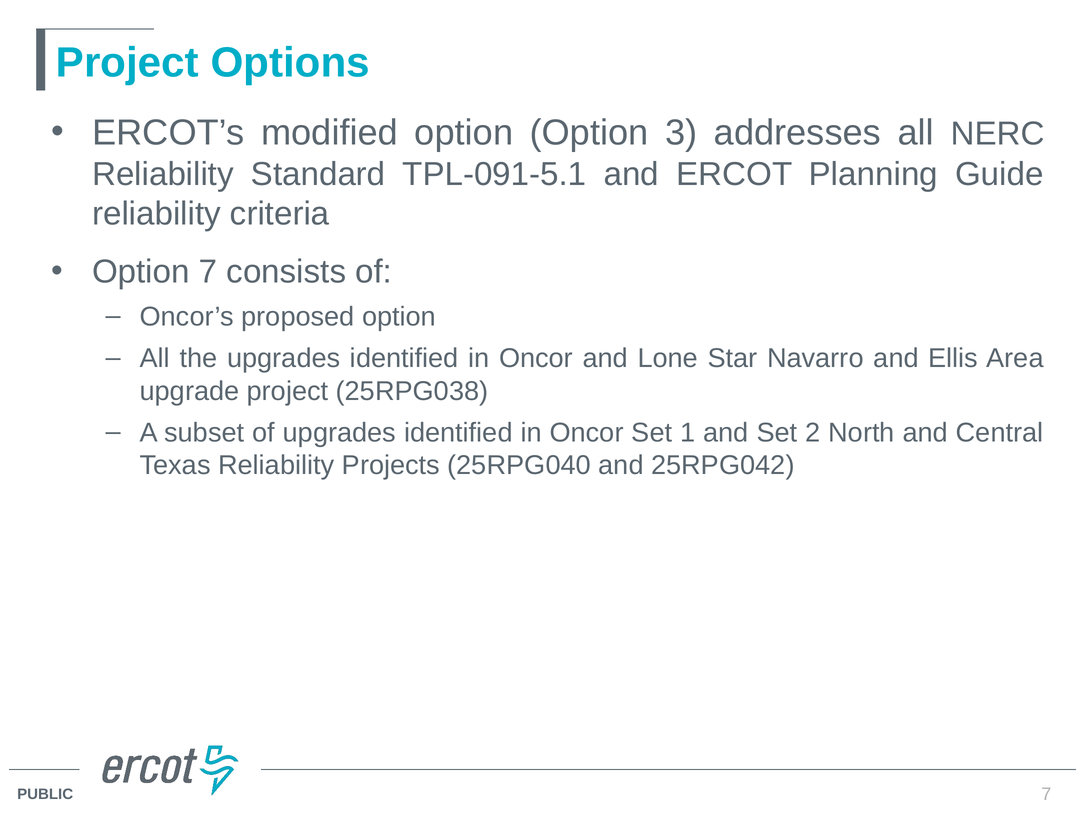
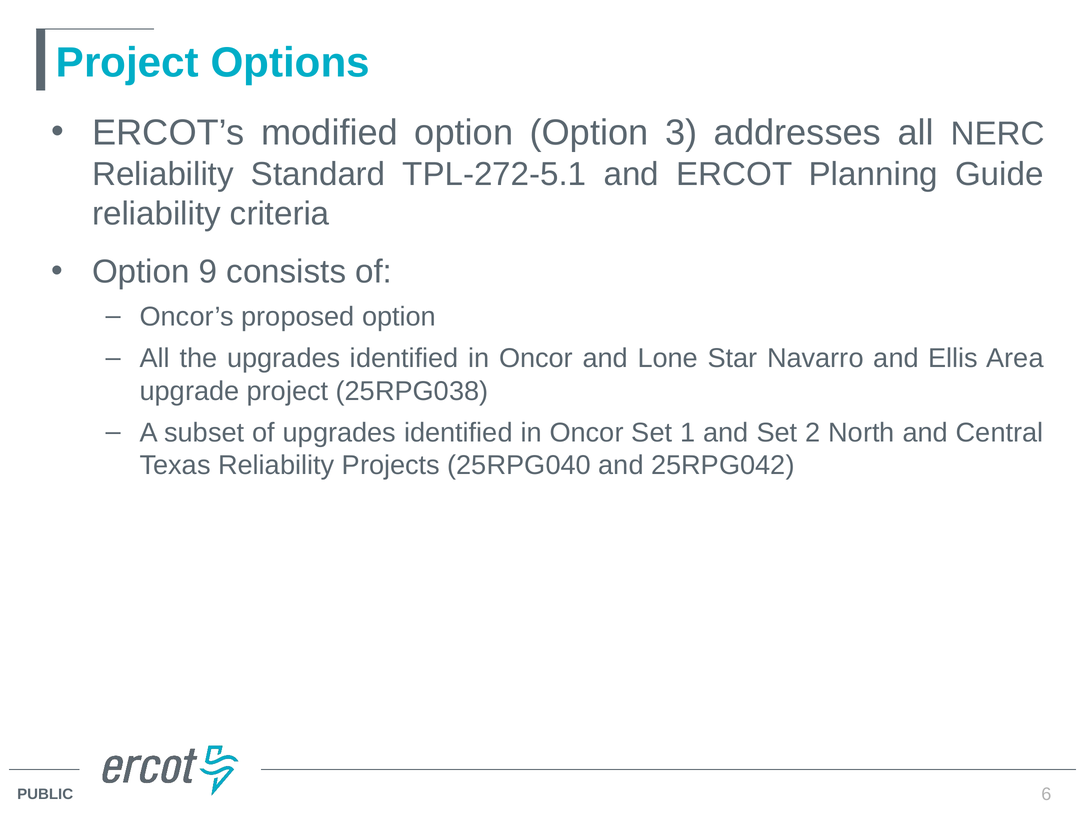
TPL-091-5.1: TPL-091-5.1 -> TPL-272-5.1
Option 7: 7 -> 9
7 at (1046, 794): 7 -> 6
